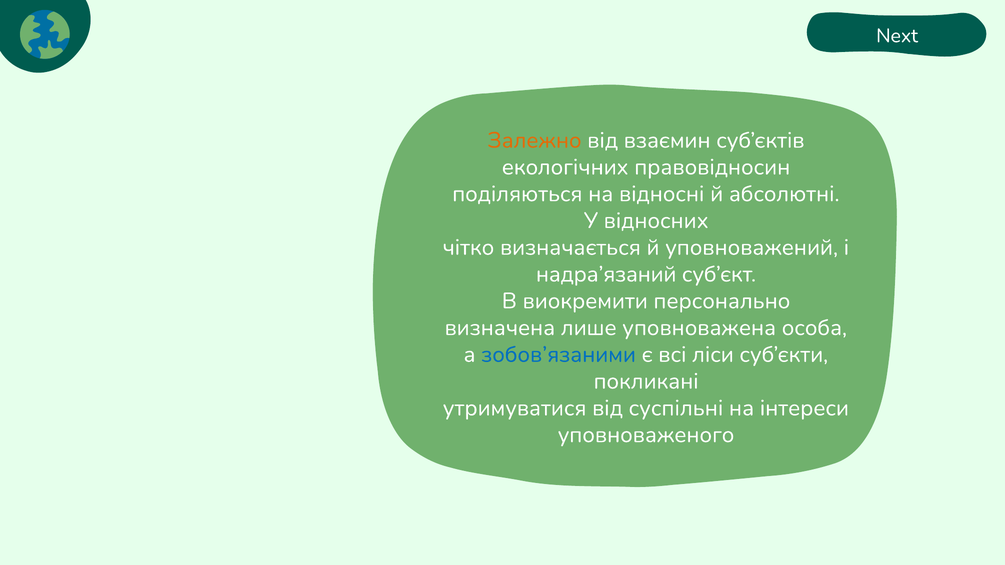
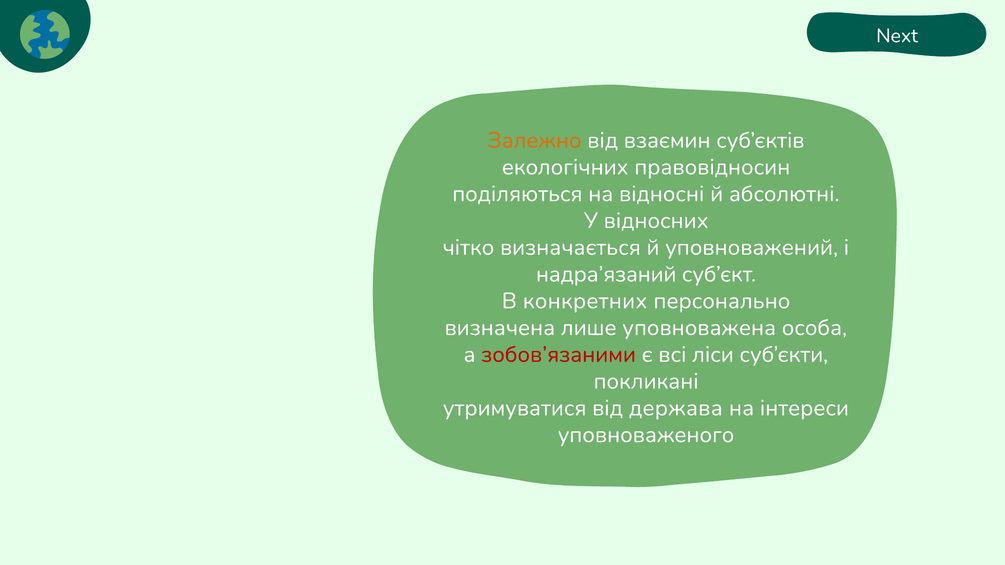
виокремити: виокремити -> конкретних
зобов’язаними colour: blue -> red
суспільні: суспільні -> держава
